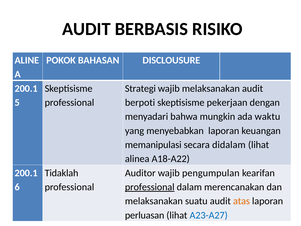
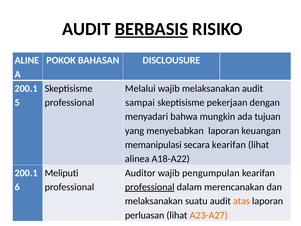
BERBASIS underline: none -> present
Strategi: Strategi -> Melalui
berpoti: berpoti -> sampai
waktu: waktu -> tujuan
secara didalam: didalam -> kearifan
Tidaklah: Tidaklah -> Meliputi
A23-A27 colour: blue -> orange
